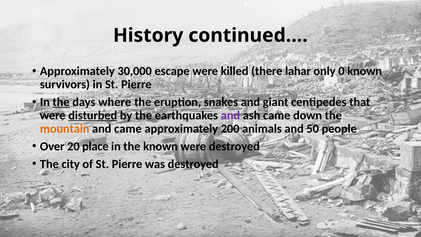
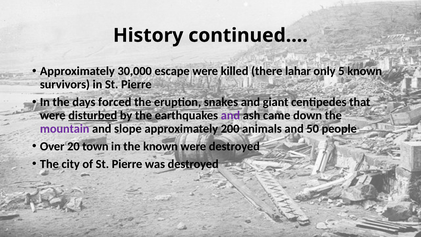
0: 0 -> 5
the at (61, 102) underline: present -> none
where: where -> forced
mountain colour: orange -> purple
and came: came -> slope
place: place -> town
